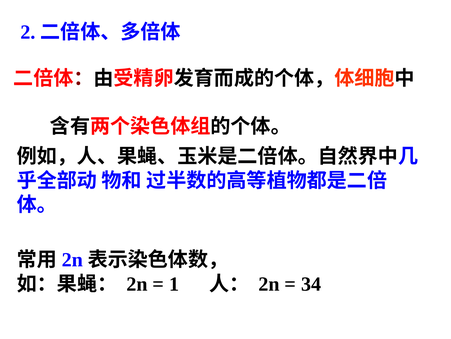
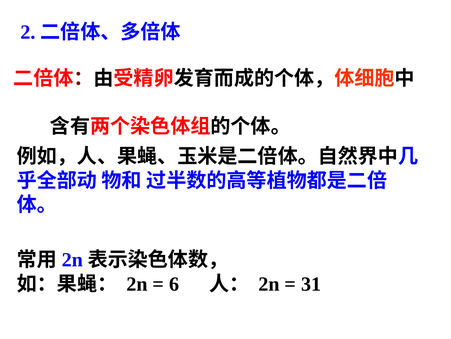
1: 1 -> 6
34: 34 -> 31
